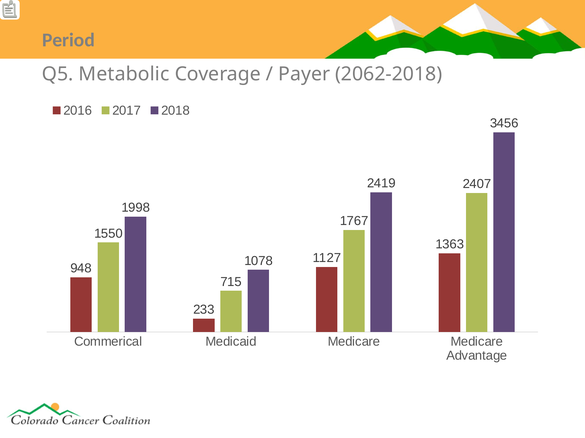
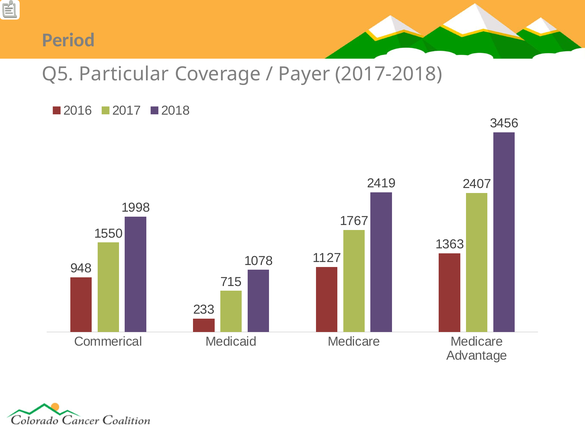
Metabolic: Metabolic -> Particular
2062-2018: 2062-2018 -> 2017-2018
